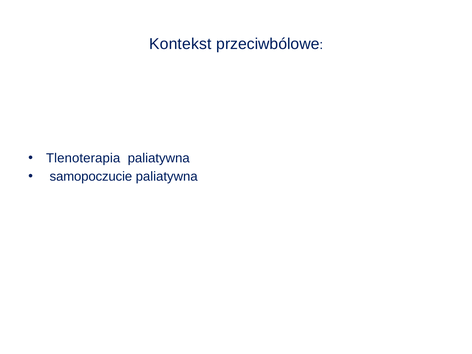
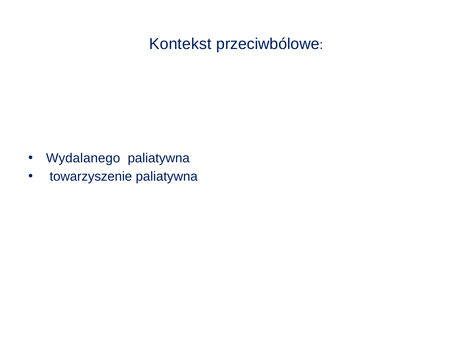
Tlenoterapia: Tlenoterapia -> Wydalanego
samopoczucie: samopoczucie -> towarzyszenie
